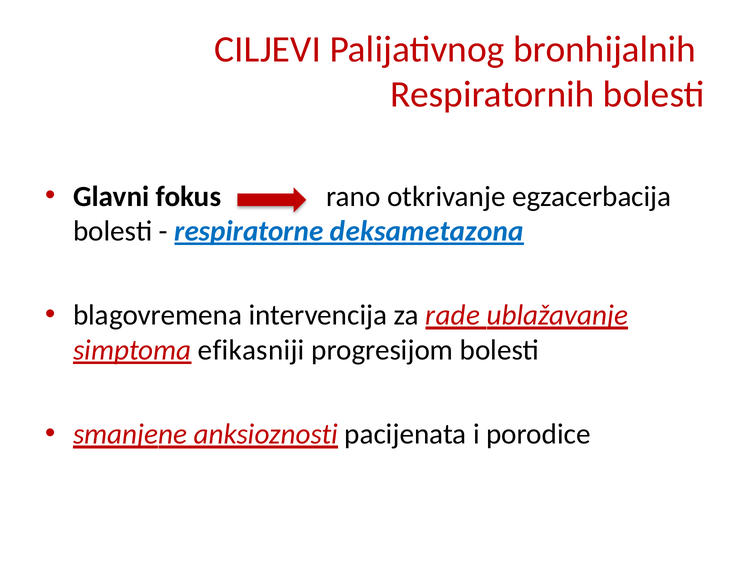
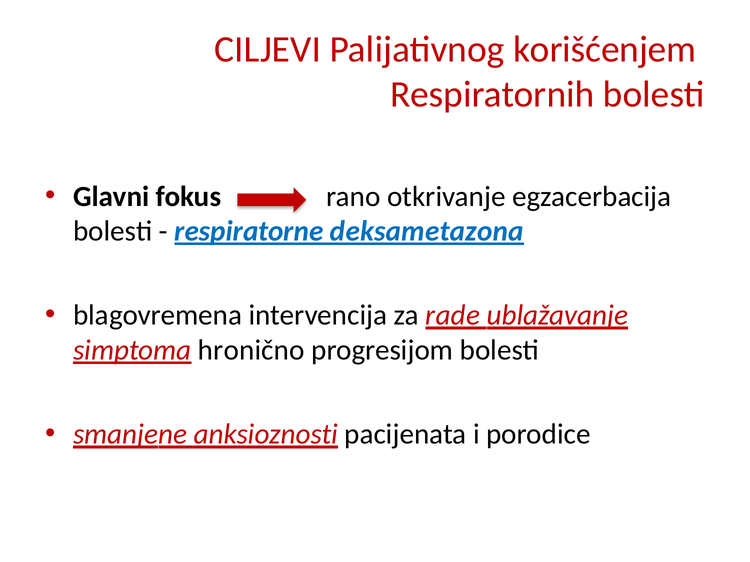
bronhijalnih: bronhijalnih -> korišćenjem
efikasniji: efikasniji -> hronično
